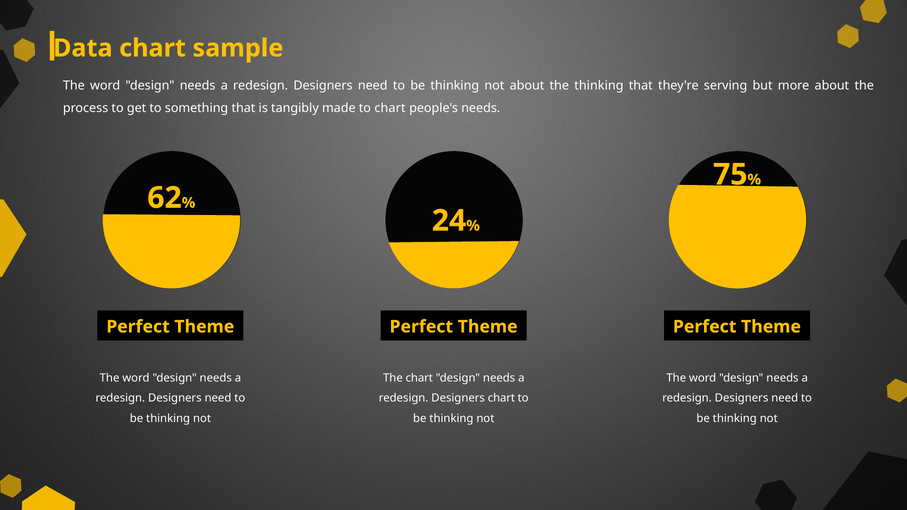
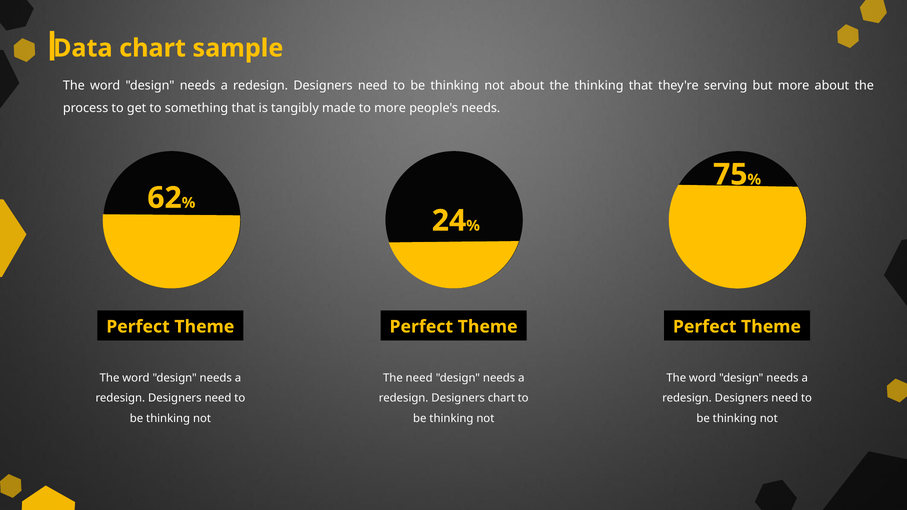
to chart: chart -> more
The chart: chart -> need
